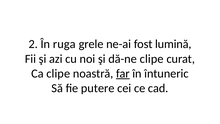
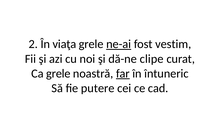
ruga: ruga -> viaţa
ne-ai underline: none -> present
lumină: lumină -> vestim
Ca clipe: clipe -> grele
